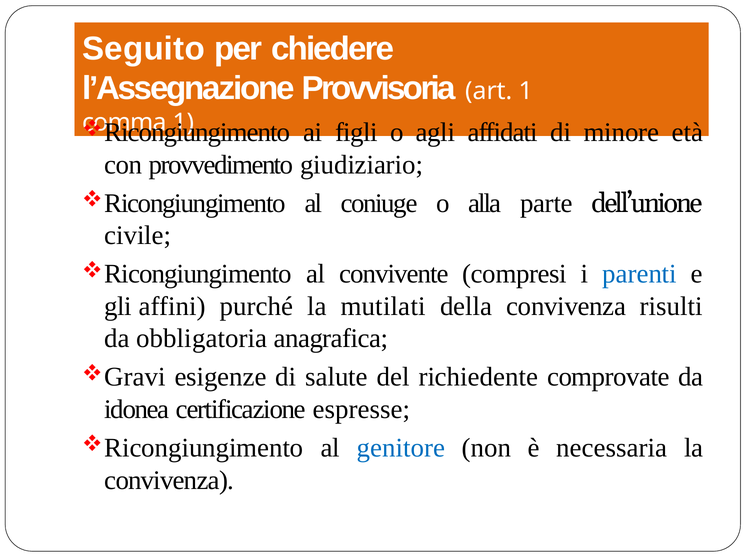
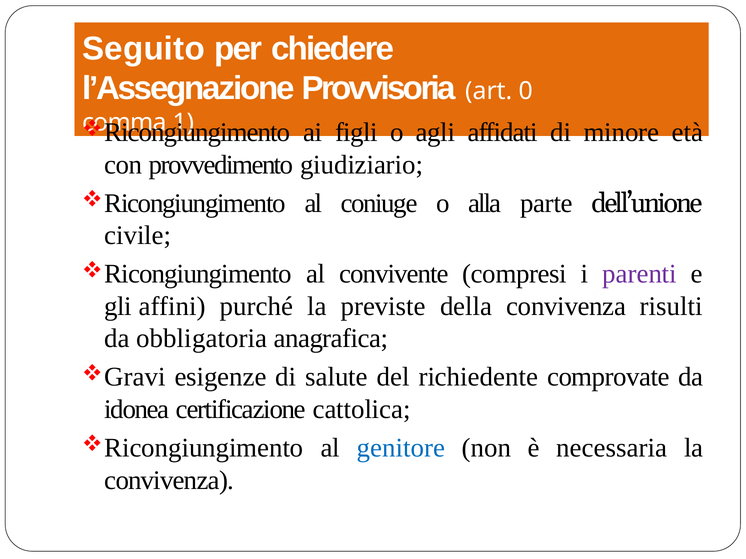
art 1: 1 -> 0
parenti colour: blue -> purple
mutilati: mutilati -> previste
espresse: espresse -> cattolica
